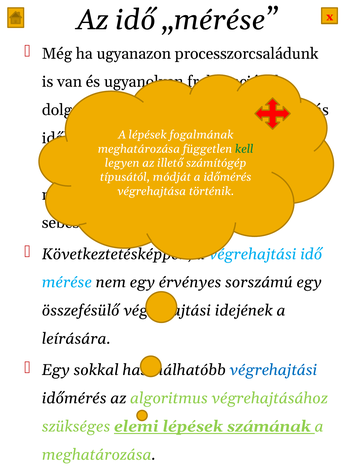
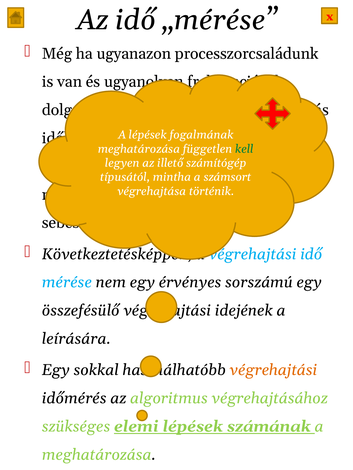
módját: módját -> mintha
a időmérés: időmérés -> számsort
végrehajtási at (274, 371) colour: blue -> orange
